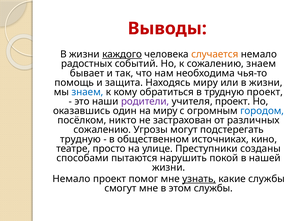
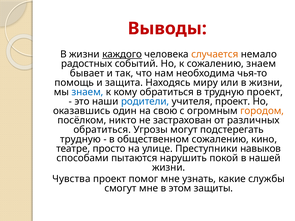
родители colour: purple -> blue
на миру: миру -> свою
городом colour: blue -> orange
сожалению at (102, 130): сожалению -> обратиться
общественном источниках: источниках -> сожалению
созданы: созданы -> навыков
Немало at (71, 179): Немало -> Чувства
узнать underline: present -> none
этом службы: службы -> защиты
